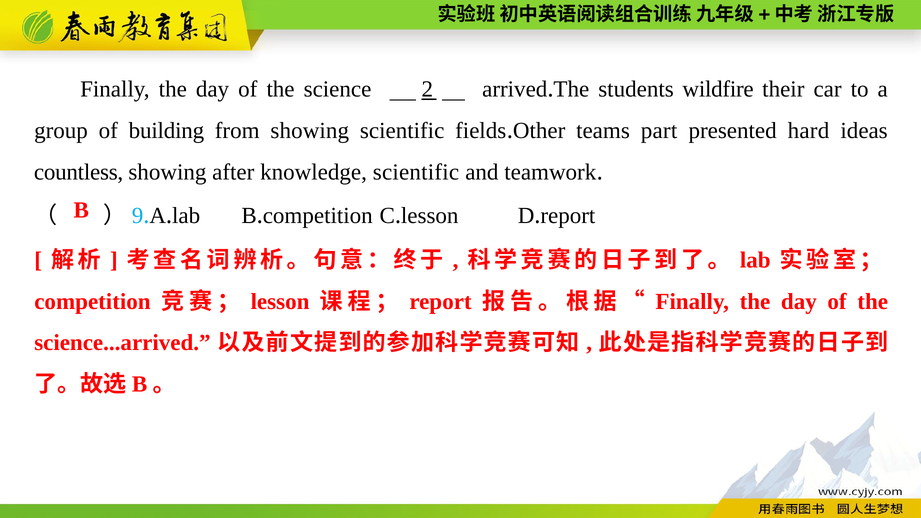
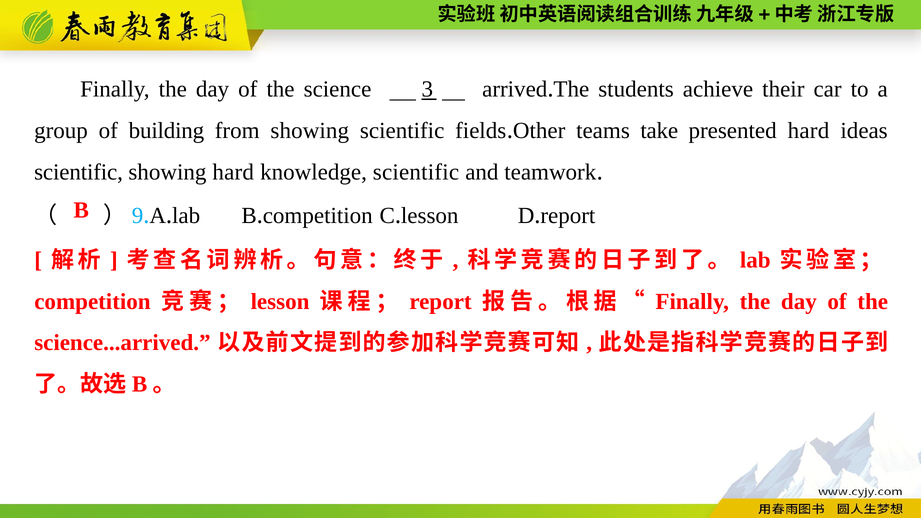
2: 2 -> 3
wildfire: wildfire -> achieve
part: part -> take
countless at (79, 172): countless -> scientific
showing after: after -> hard
